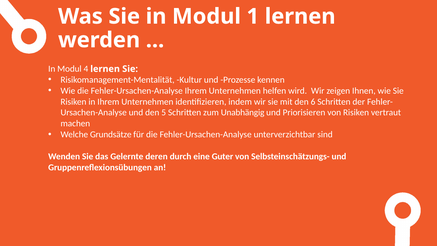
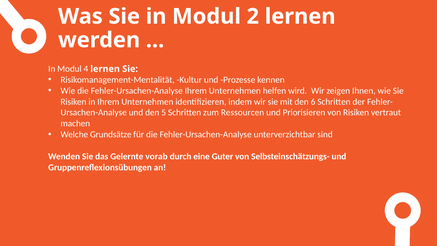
1: 1 -> 2
Unabhängig: Unabhängig -> Ressourcen
deren: deren -> vorab
